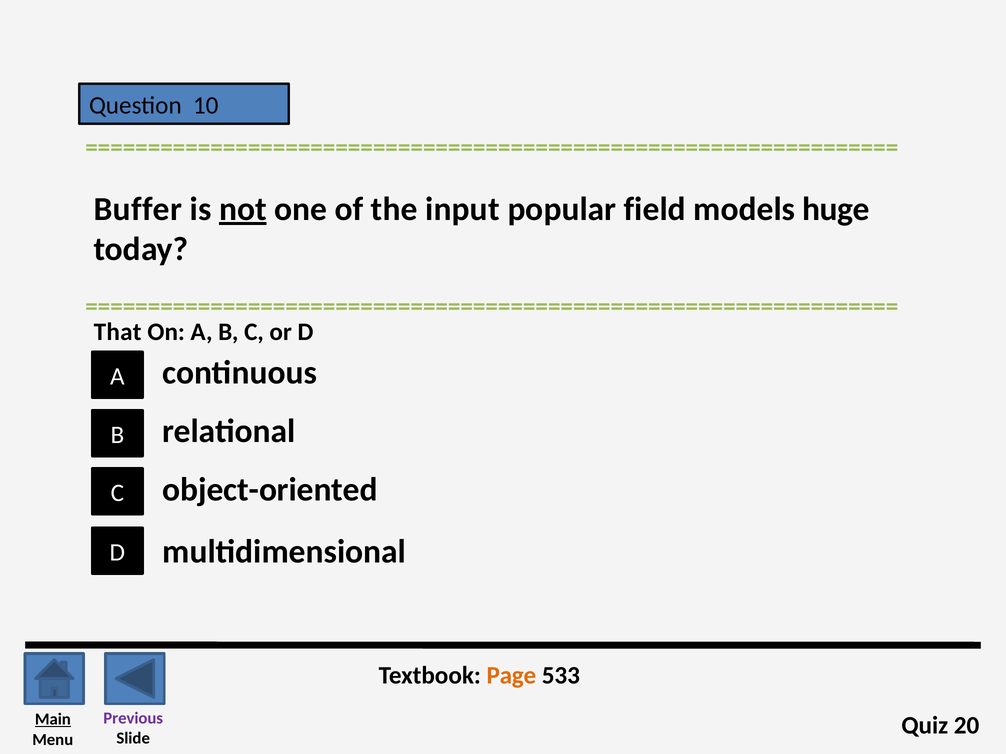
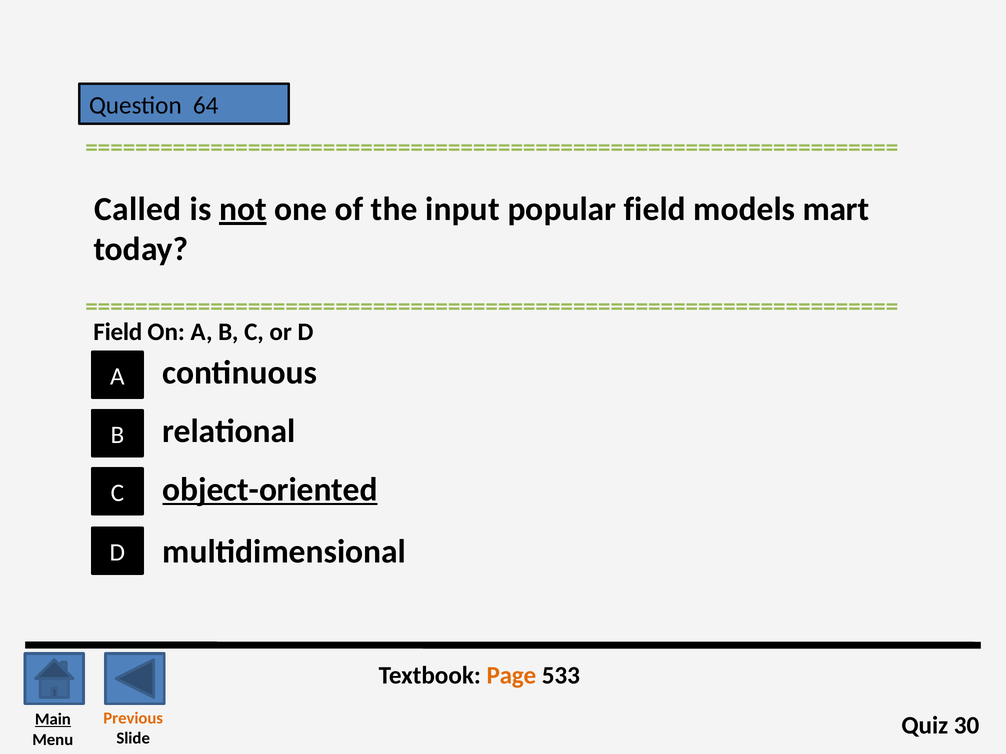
10: 10 -> 64
Buffer: Buffer -> Called
huge: huge -> mart
That at (118, 332): That -> Field
object-oriented underline: none -> present
Previous colour: purple -> orange
20: 20 -> 30
